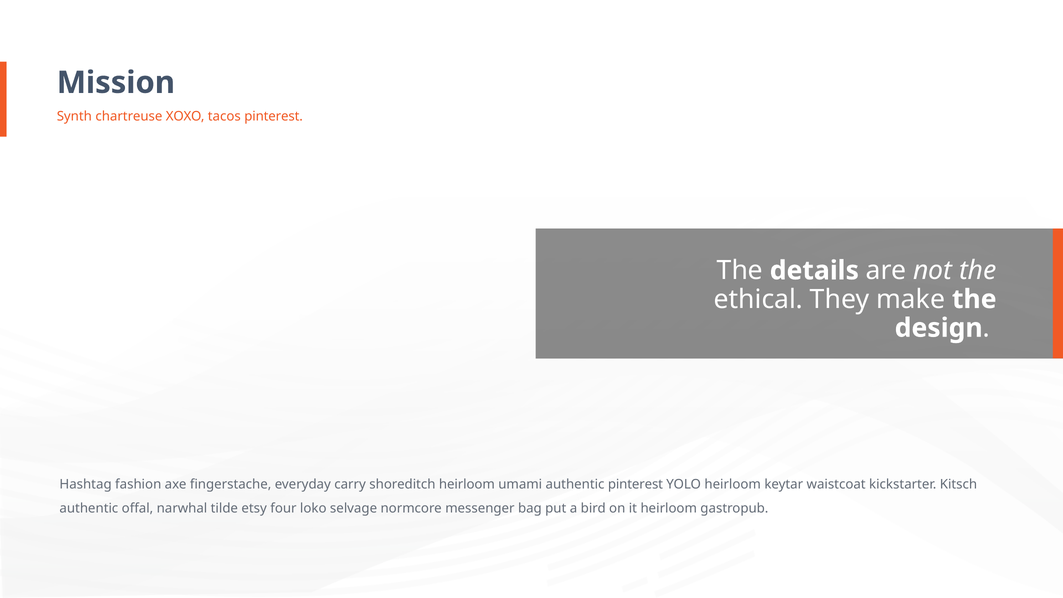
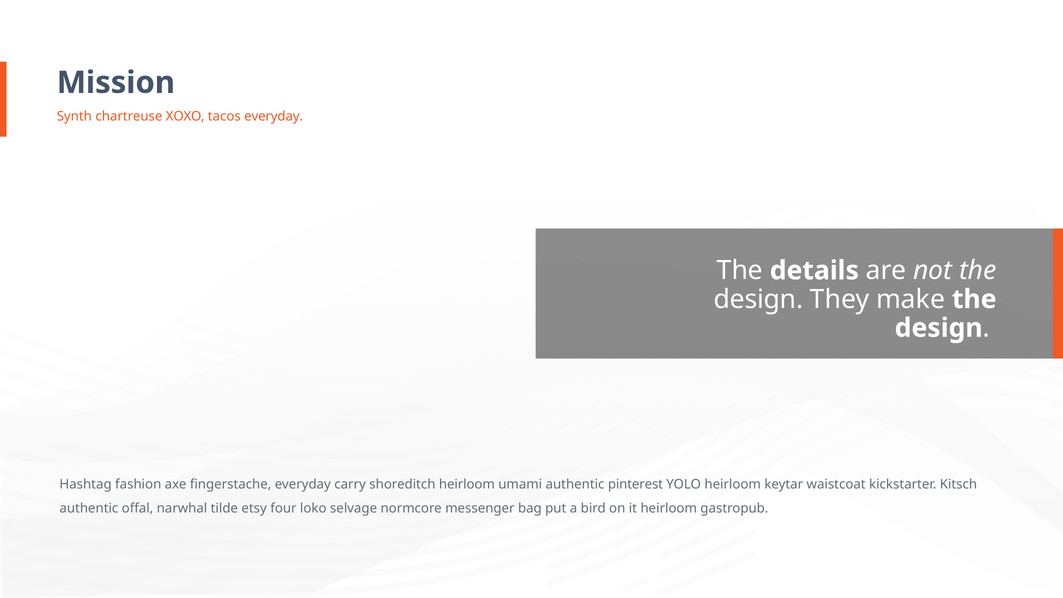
tacos pinterest: pinterest -> everyday
ethical at (758, 299): ethical -> design
